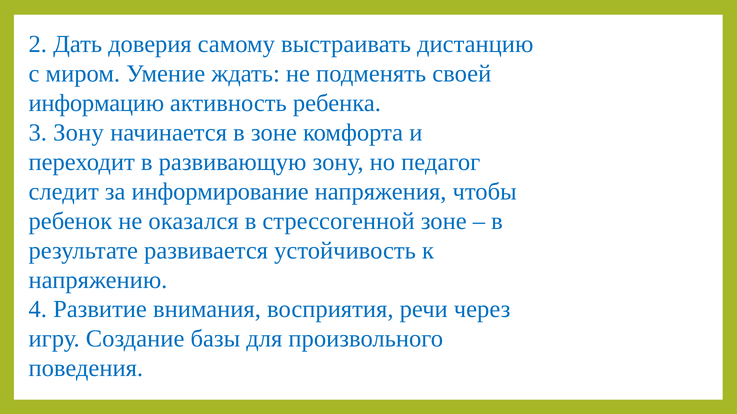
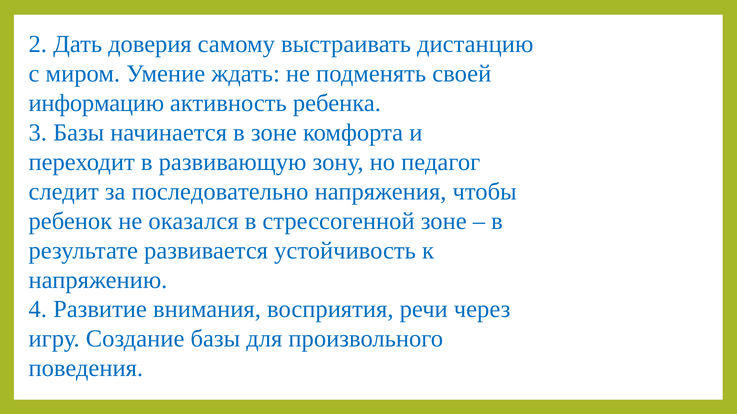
3 Зону: Зону -> Базы
информирование: информирование -> последовательно
